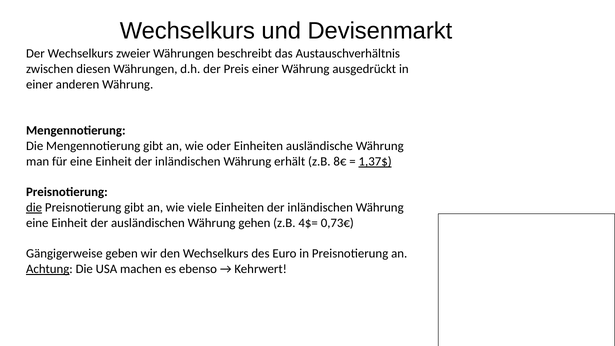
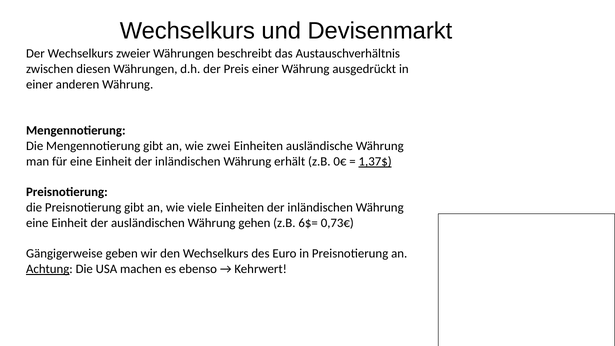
oder: oder -> zwei
8€: 8€ -> 0€
die at (34, 208) underline: present -> none
4$=: 4$= -> 6$=
